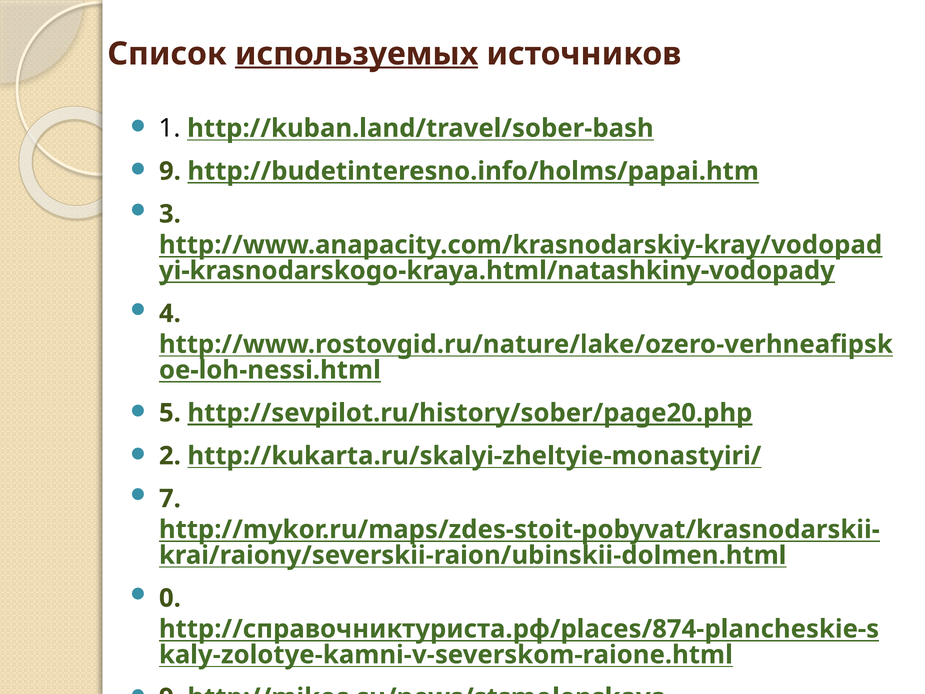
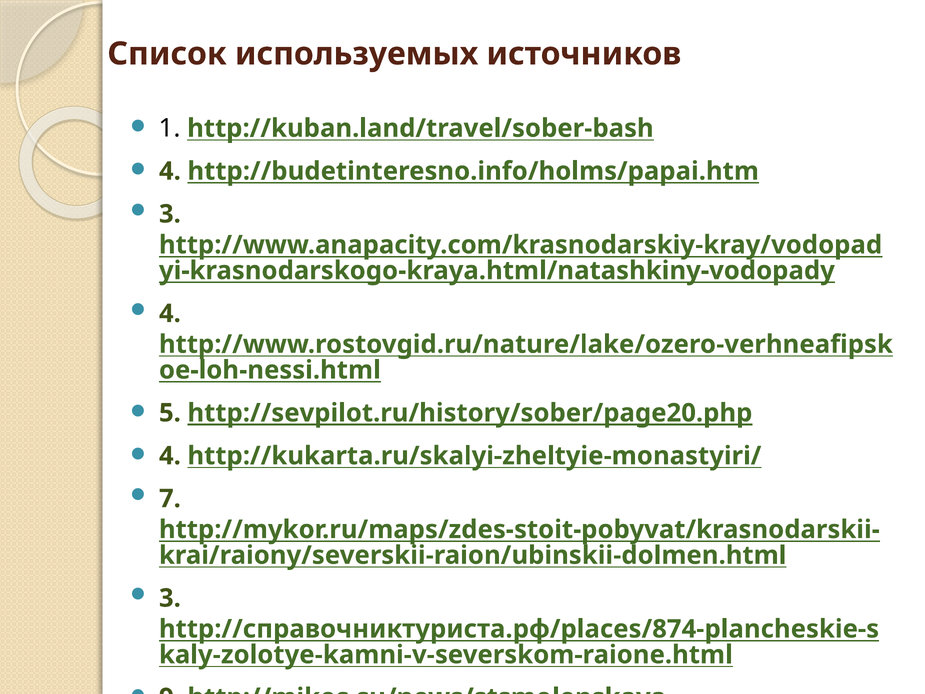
используемых underline: present -> none
9 at (170, 171): 9 -> 4
2 at (170, 456): 2 -> 4
0 at (170, 598): 0 -> 3
